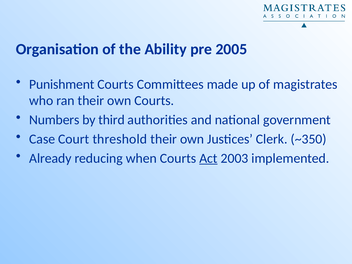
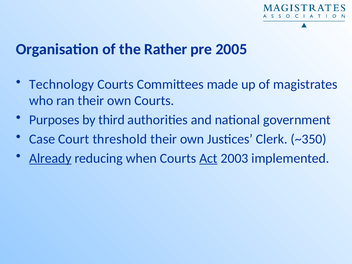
Ability: Ability -> Rather
Punishment: Punishment -> Technology
Numbers: Numbers -> Purposes
Already underline: none -> present
